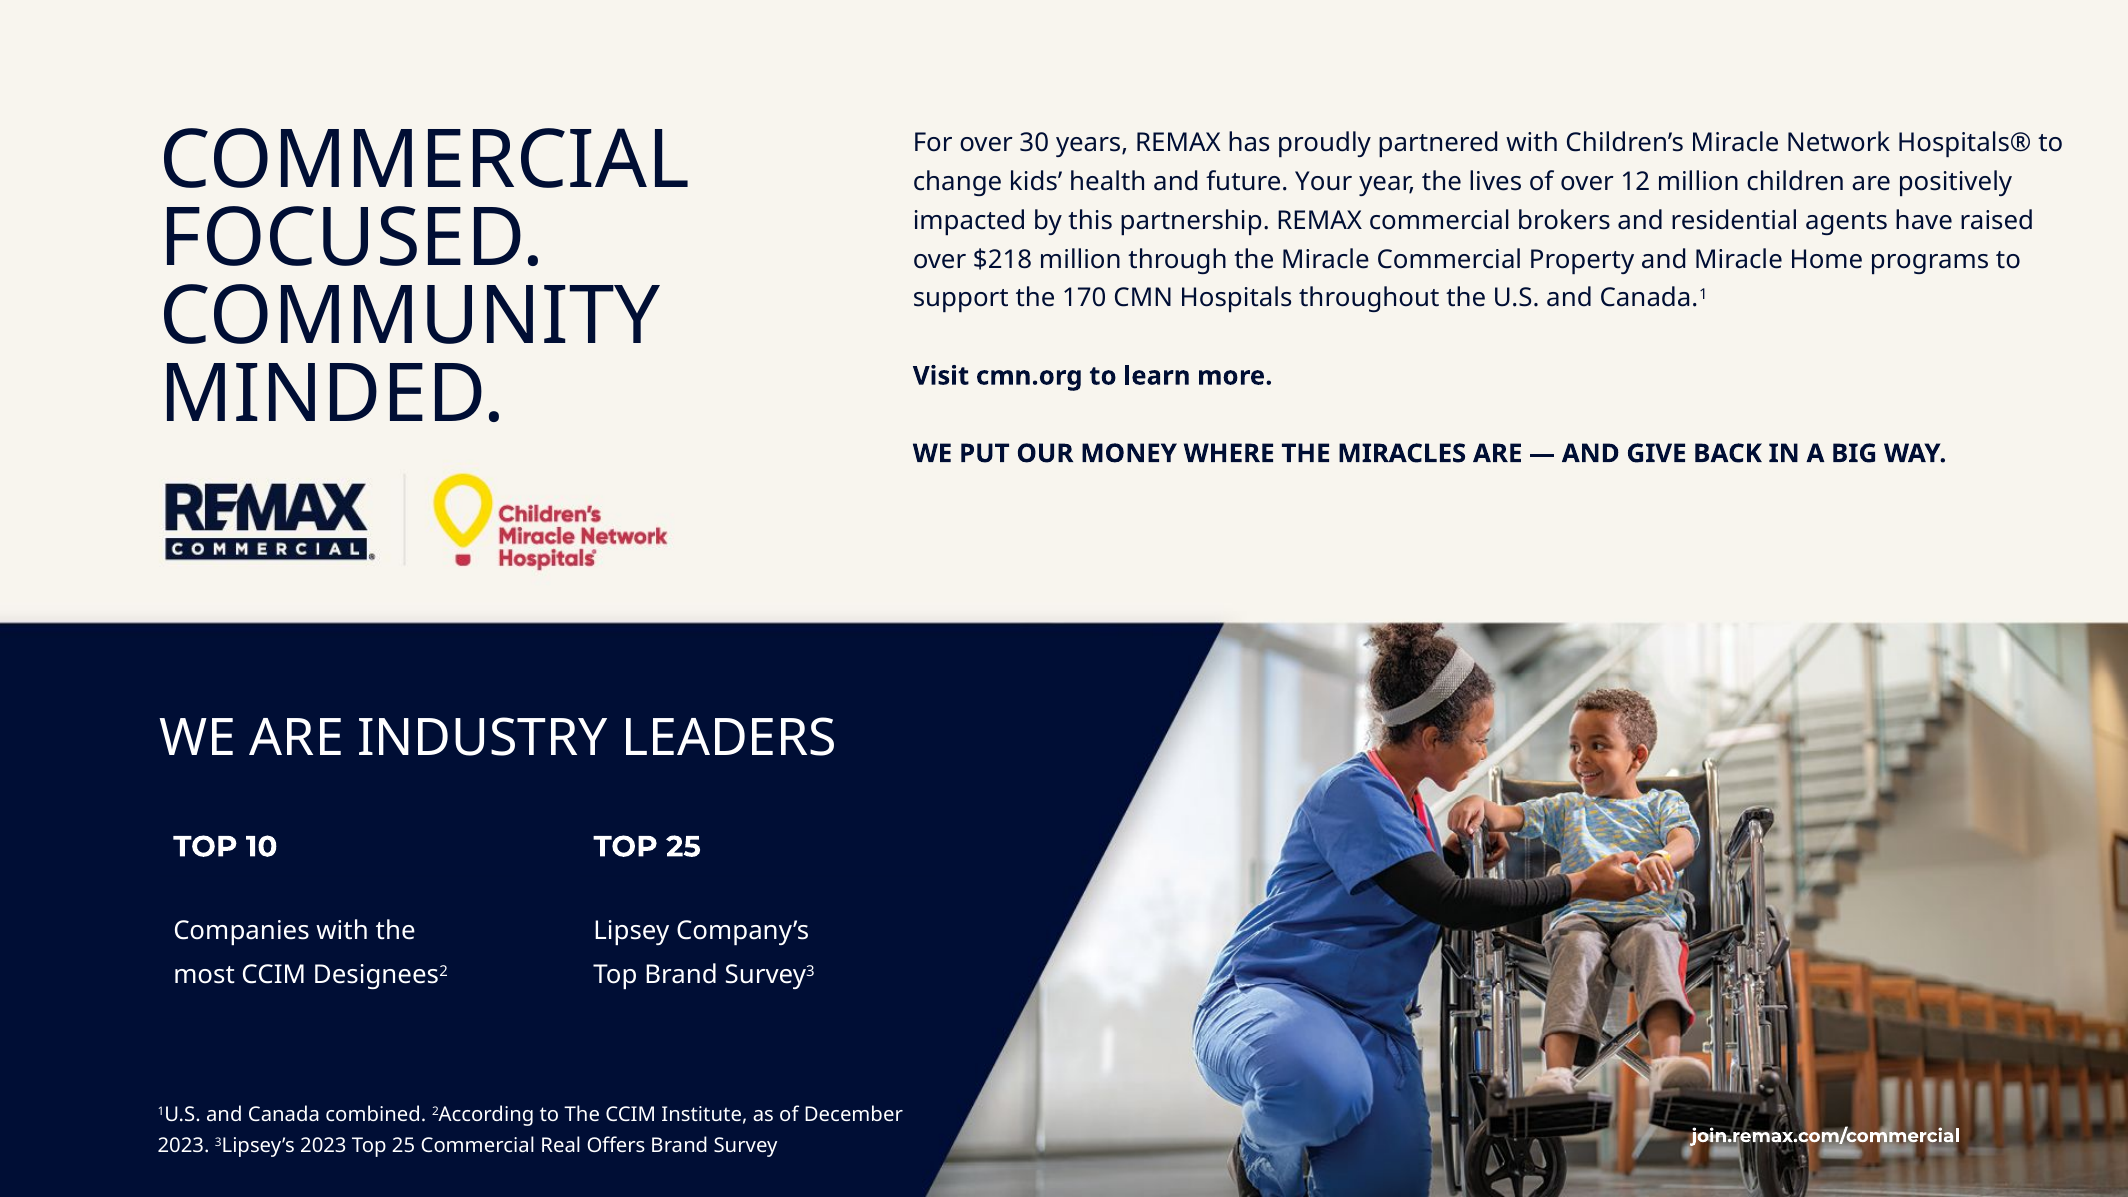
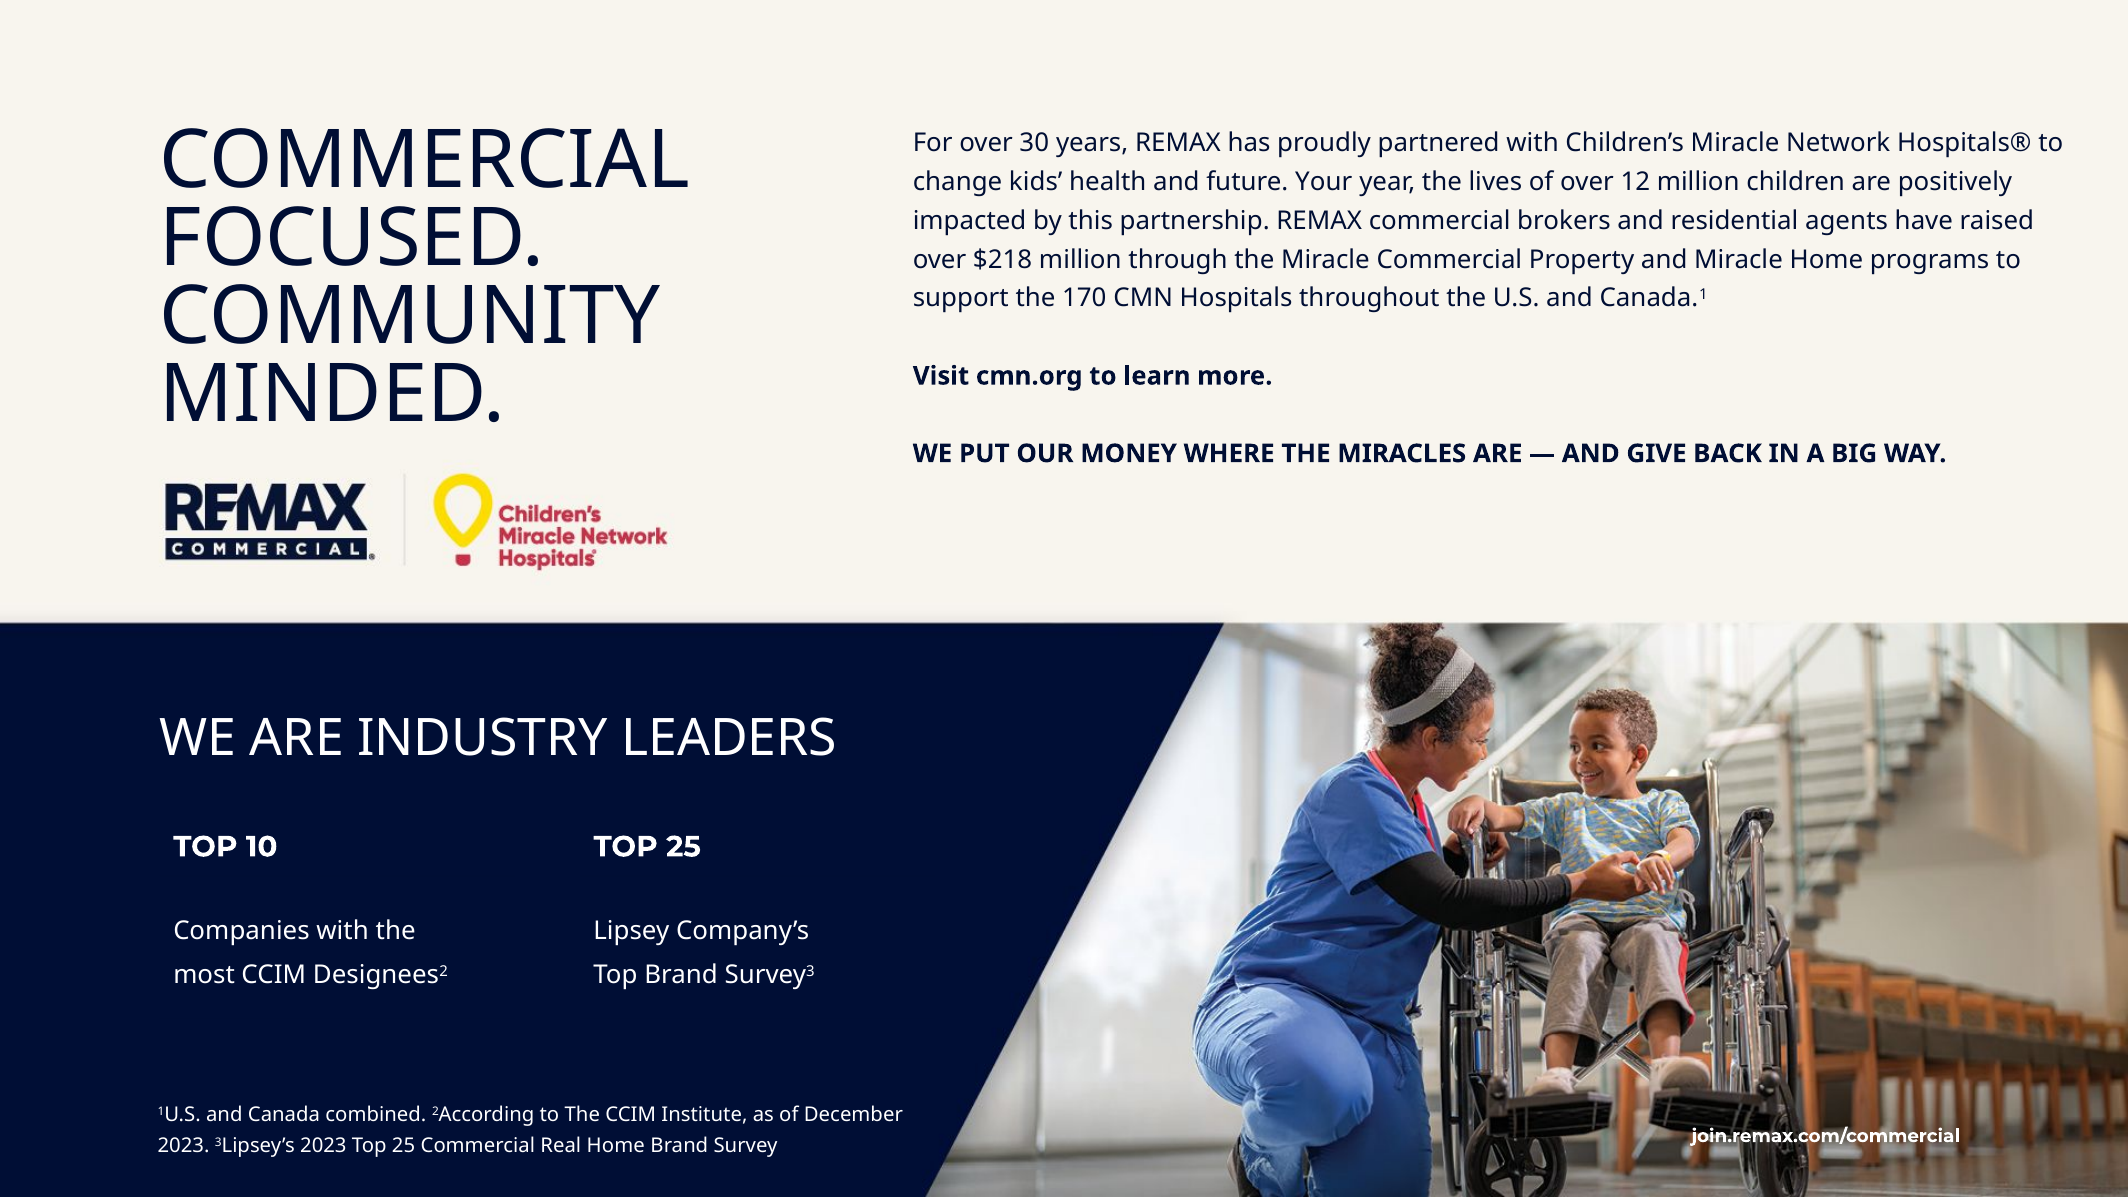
Real Offers: Offers -> Home
